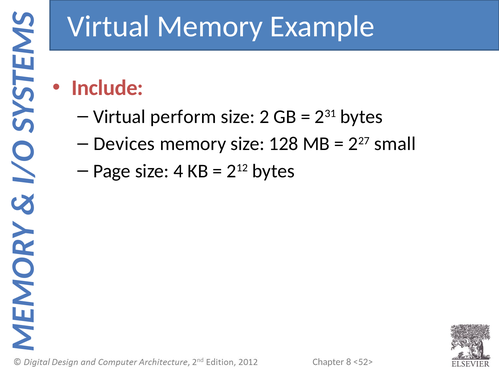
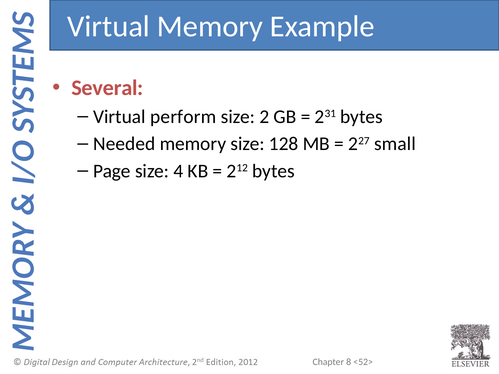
Include: Include -> Several
Devices: Devices -> Needed
